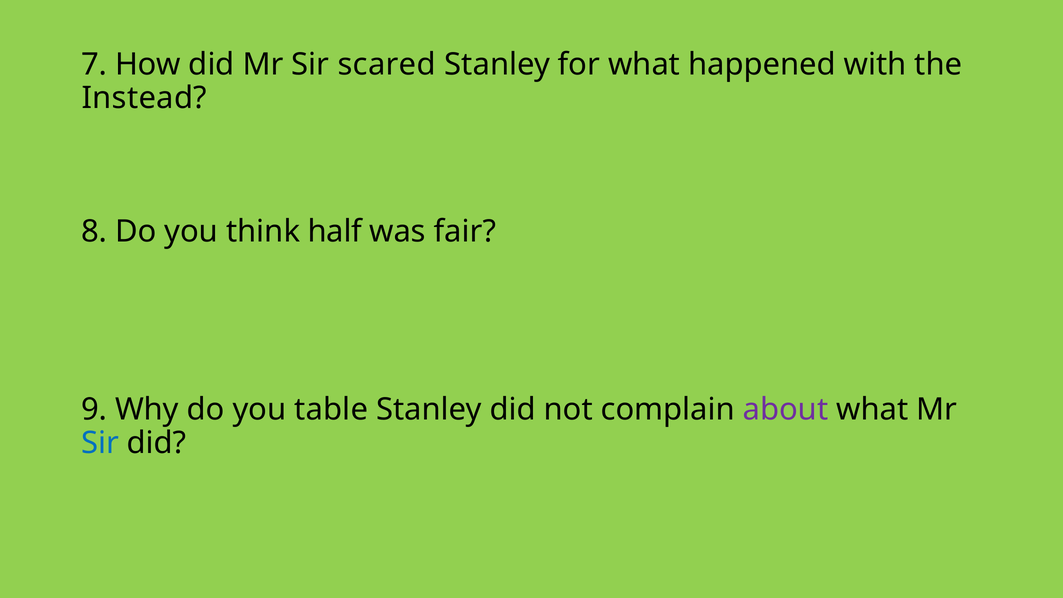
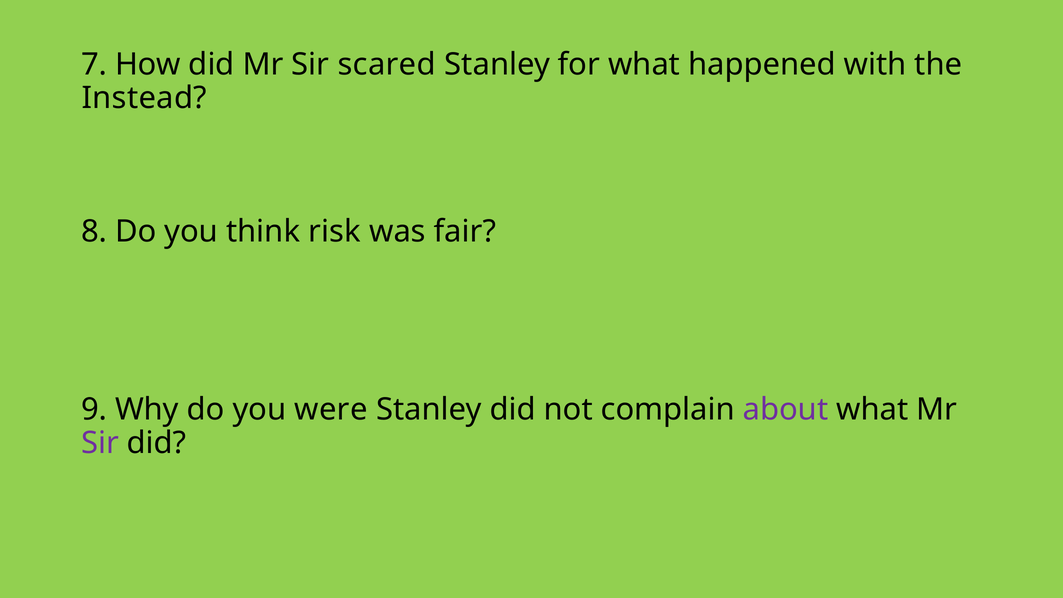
half: half -> risk
table: table -> were
Sir at (100, 443) colour: blue -> purple
